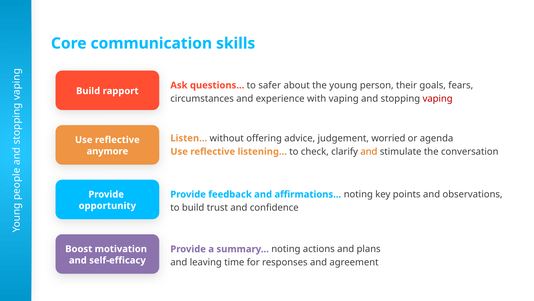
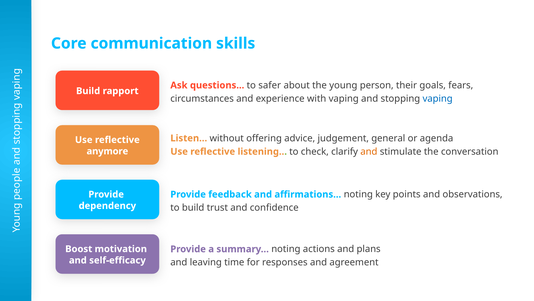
vaping at (438, 98) colour: red -> blue
worried: worried -> general
opportunity: opportunity -> dependency
